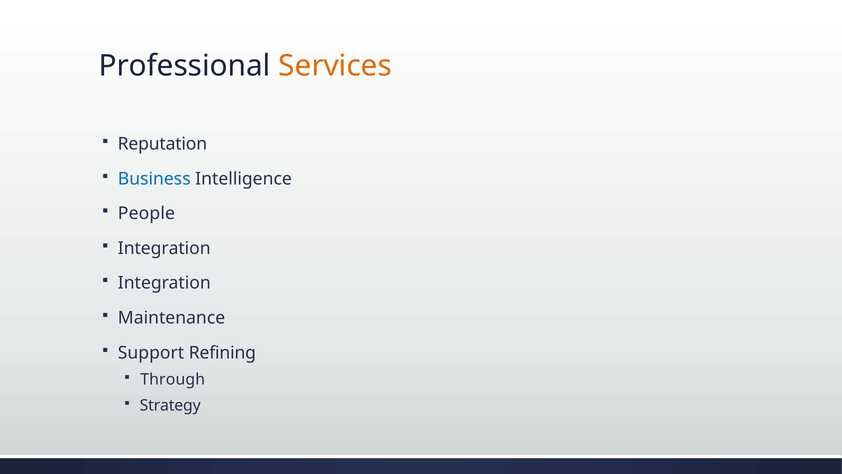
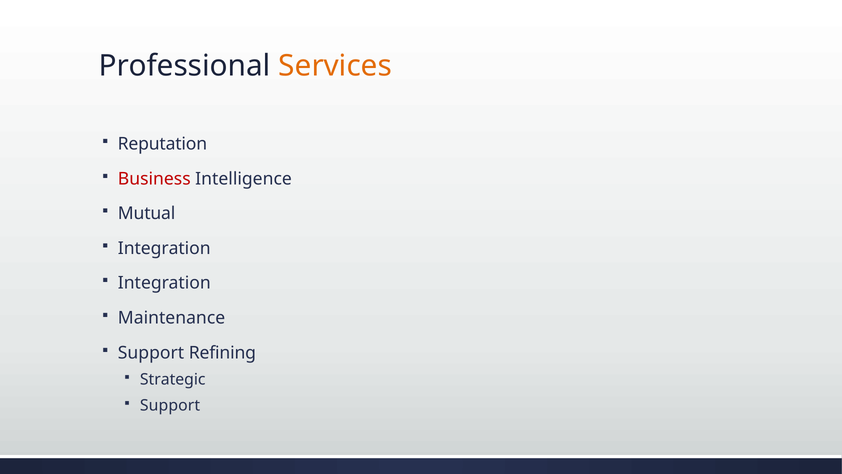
Business colour: blue -> red
People: People -> Mutual
Through: Through -> Strategic
Strategy at (170, 405): Strategy -> Support
